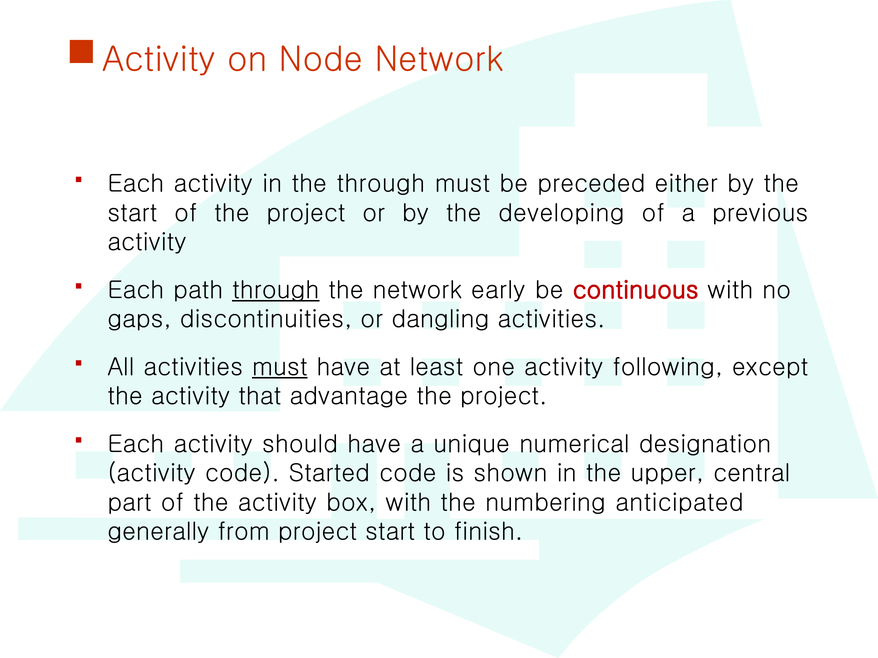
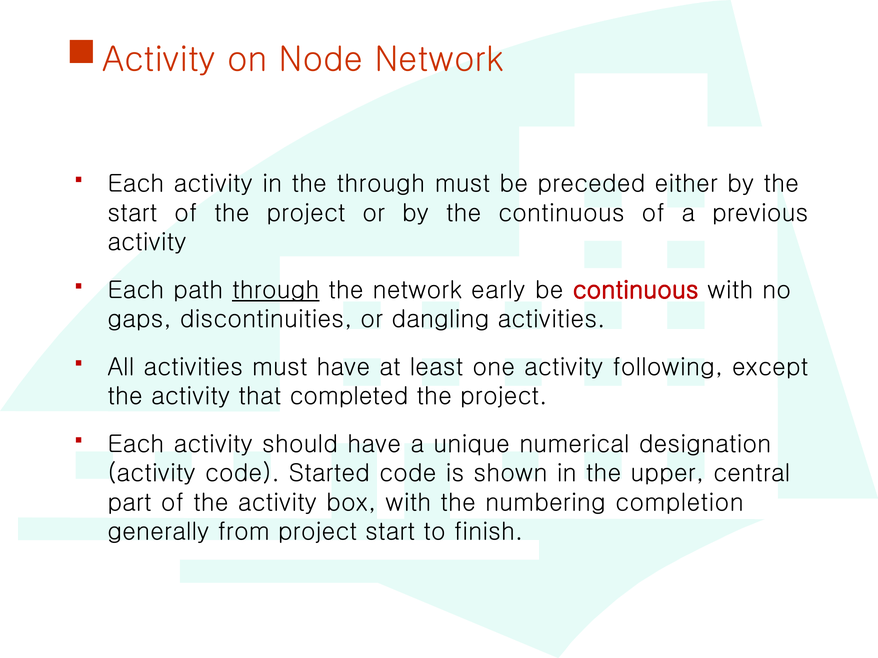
the developing: developing -> continuous
must at (280, 367) underline: present -> none
advantage: advantage -> completed
anticipated: anticipated -> completion
